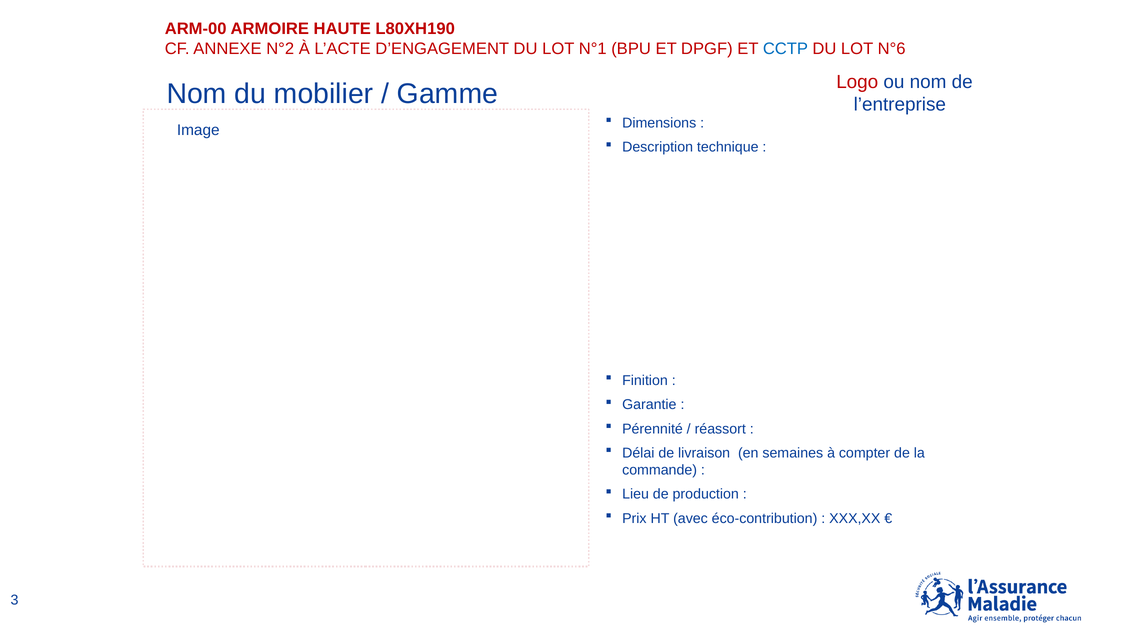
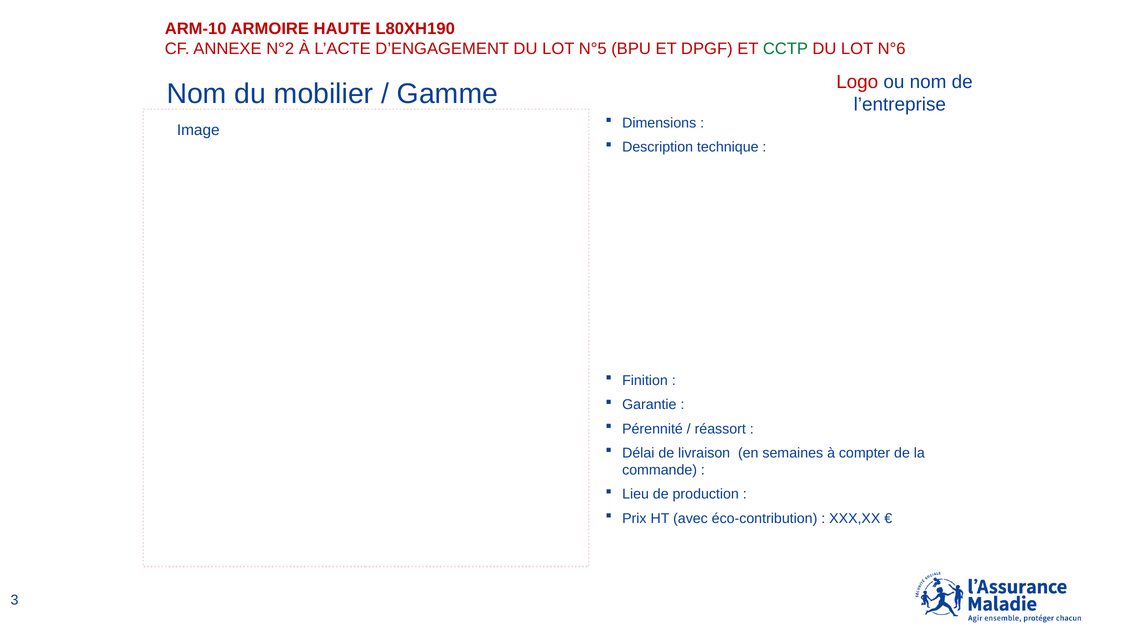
ARM-00: ARM-00 -> ARM-10
N°1: N°1 -> N°5
CCTP colour: blue -> green
